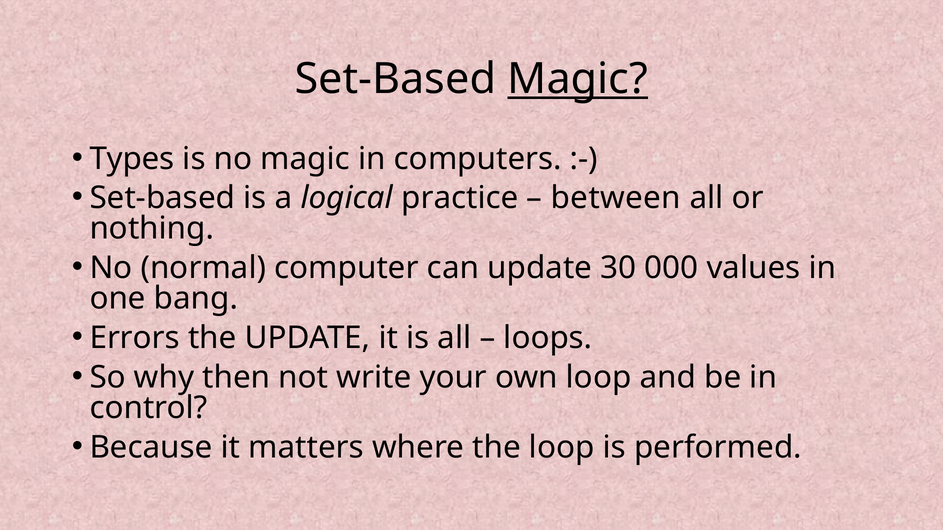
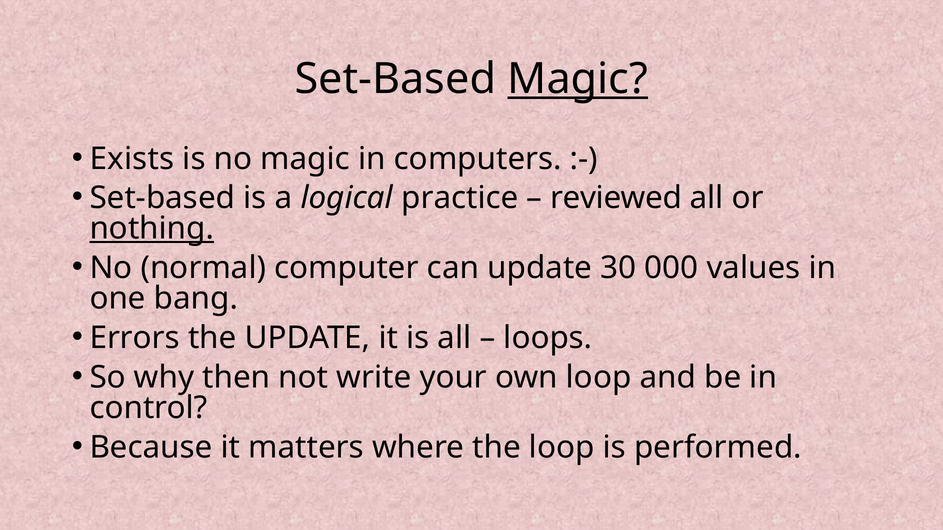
Types: Types -> Exists
between: between -> reviewed
nothing underline: none -> present
